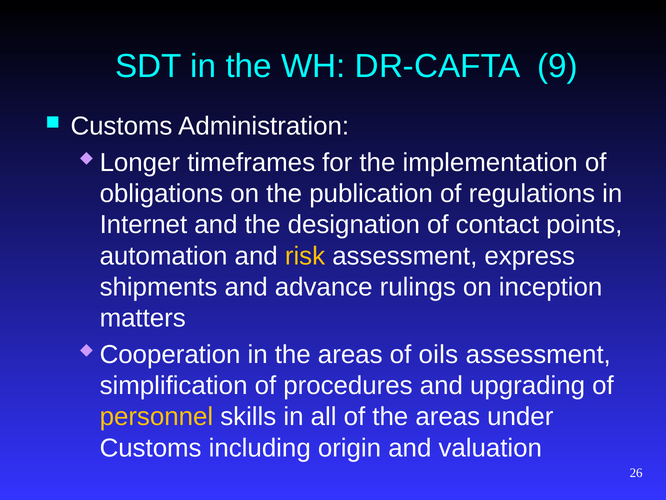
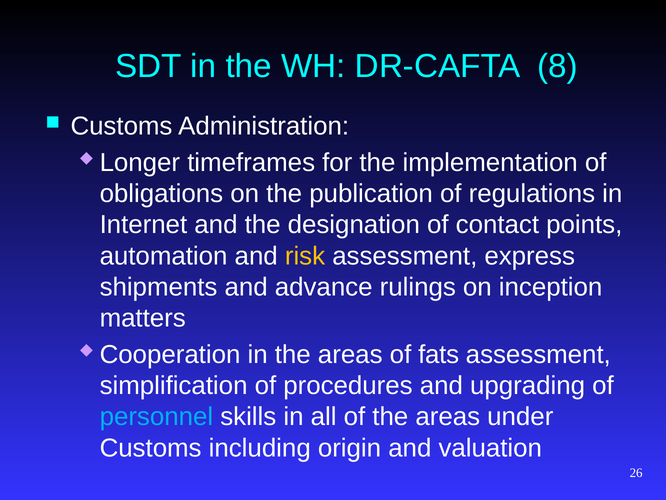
9: 9 -> 8
oils: oils -> fats
personnel colour: yellow -> light blue
